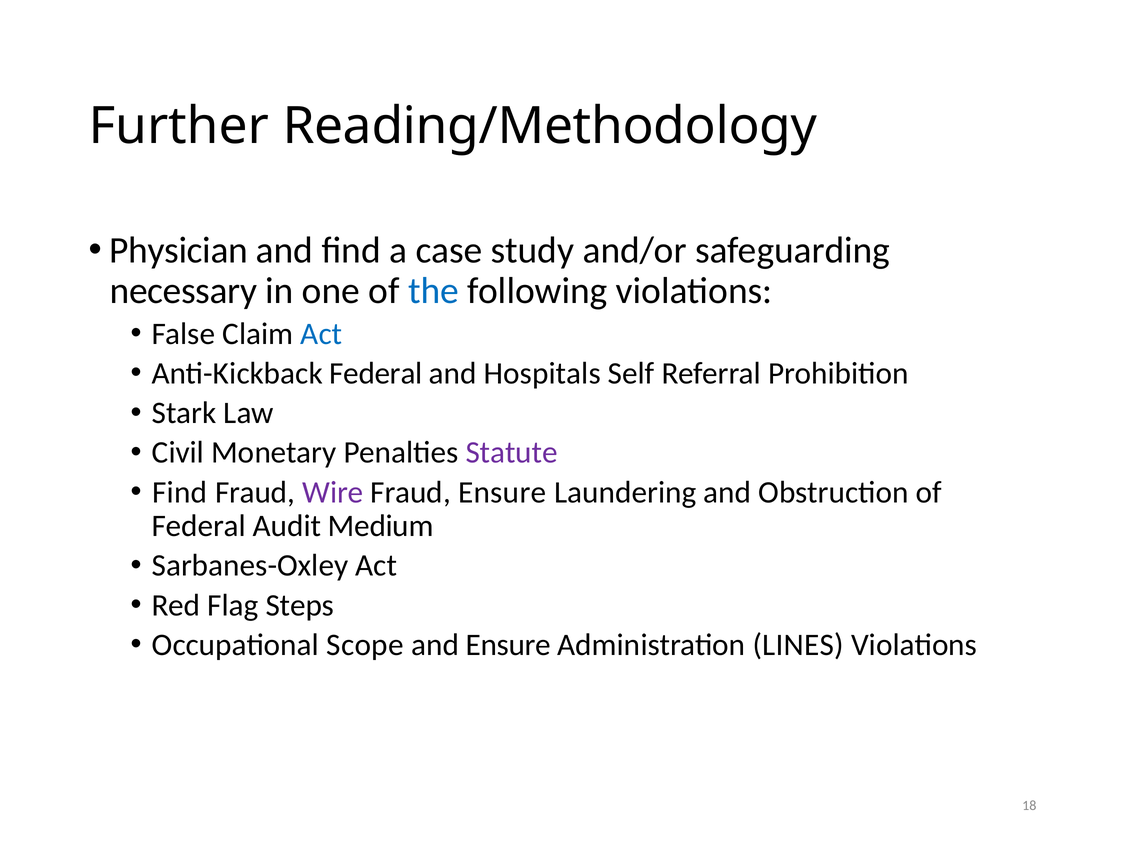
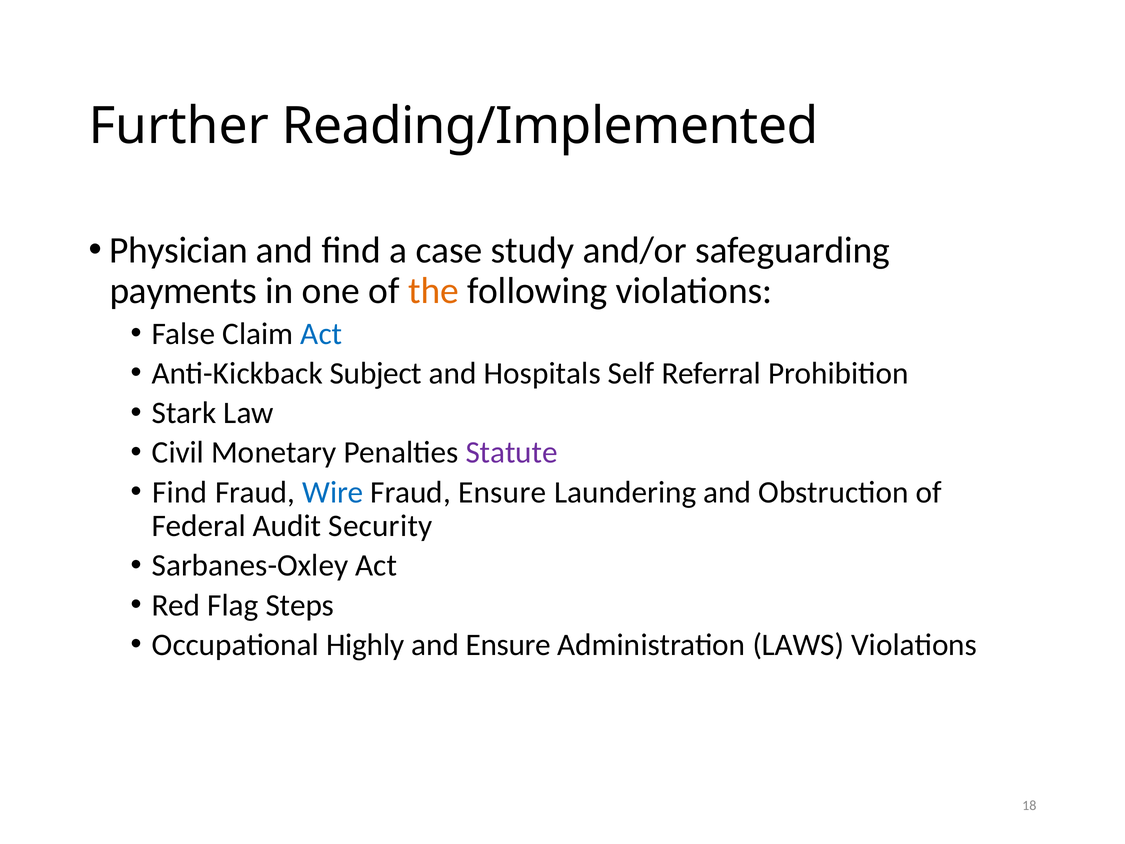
Reading/Methodology: Reading/Methodology -> Reading/Implemented
necessary: necessary -> payments
the colour: blue -> orange
Anti-Kickback Federal: Federal -> Subject
Wire colour: purple -> blue
Medium: Medium -> Security
Scope: Scope -> Highly
LINES: LINES -> LAWS
